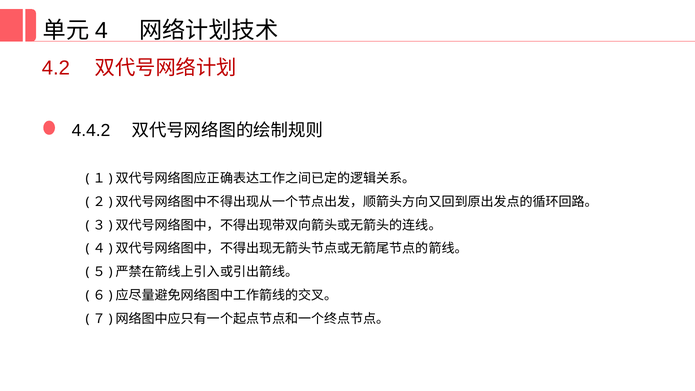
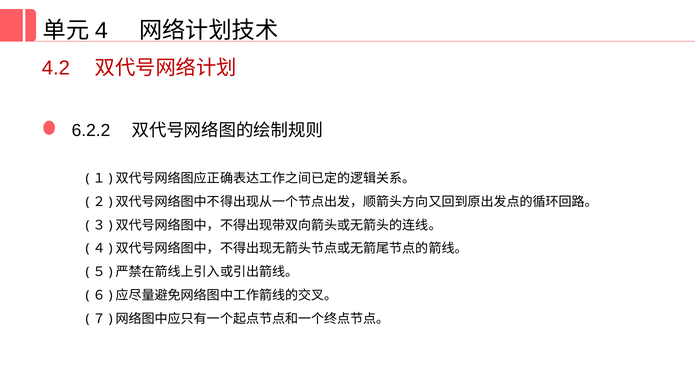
4.4.2: 4.4.2 -> 6.2.2
